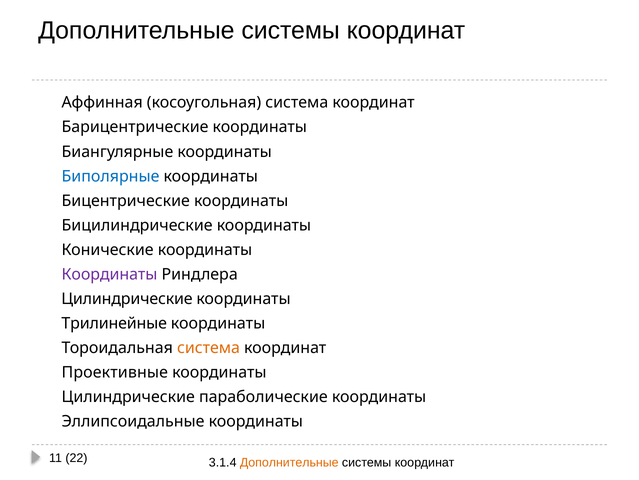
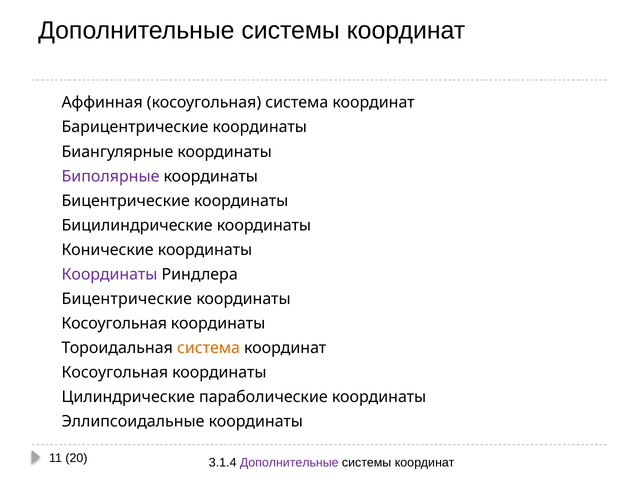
Биполярные colour: blue -> purple
Цилиндрические at (127, 299): Цилиндрические -> Бицентрические
Трилинейные at (114, 323): Трилинейные -> Косоугольная
Проективные at (115, 372): Проективные -> Косоугольная
22: 22 -> 20
Дополнительные at (289, 462) colour: orange -> purple
